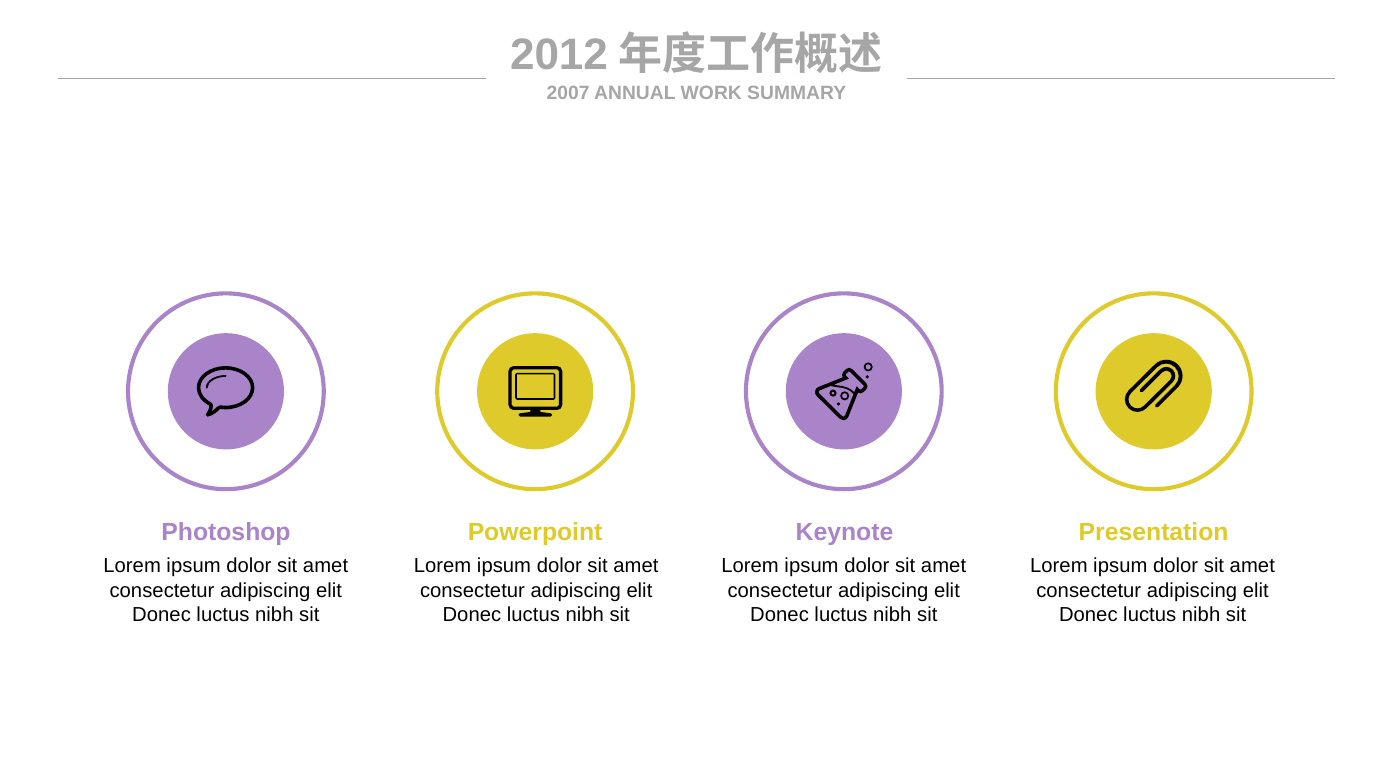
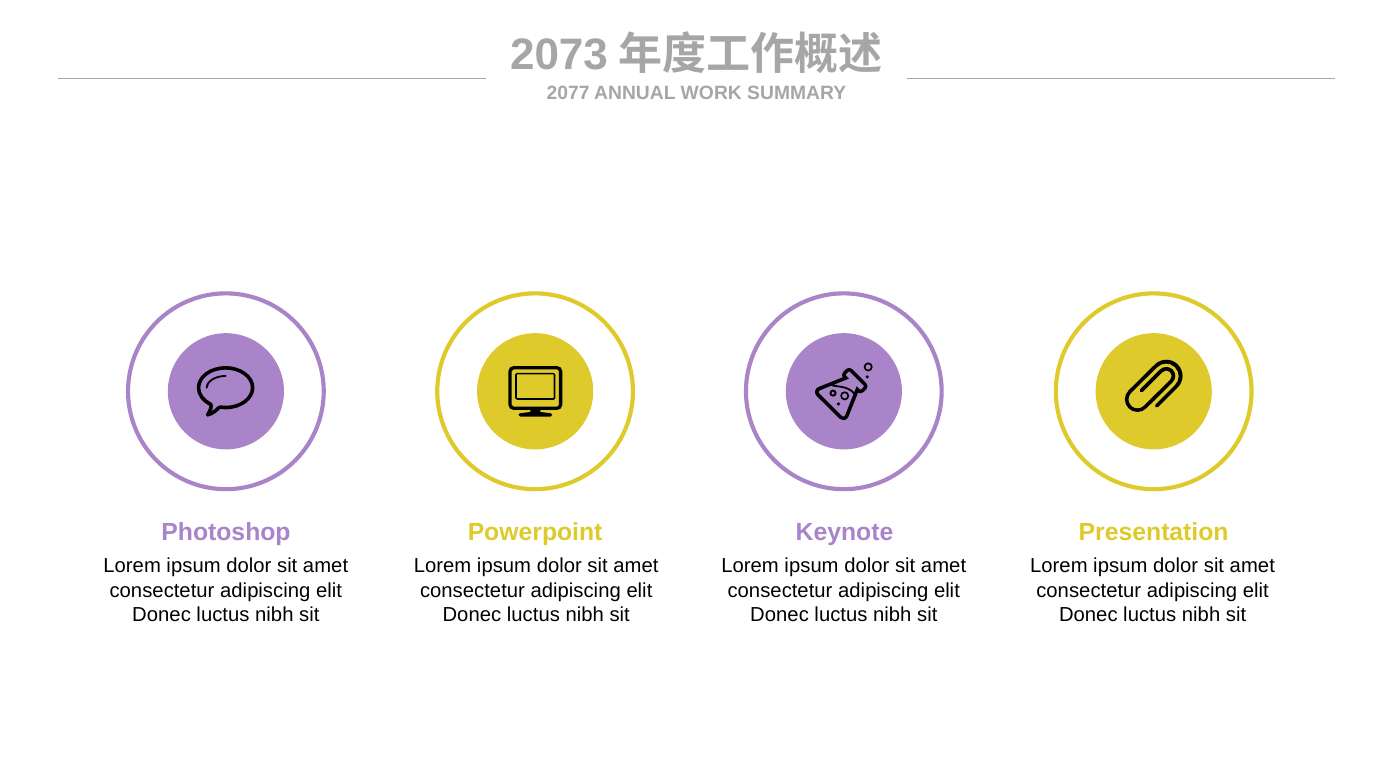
2012: 2012 -> 2073
2007: 2007 -> 2077
